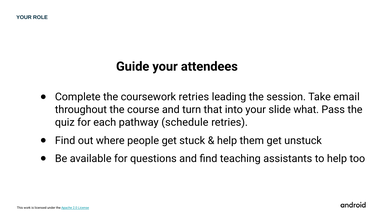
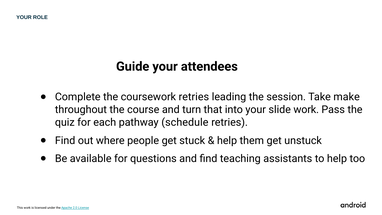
email: email -> make
slide what: what -> work
